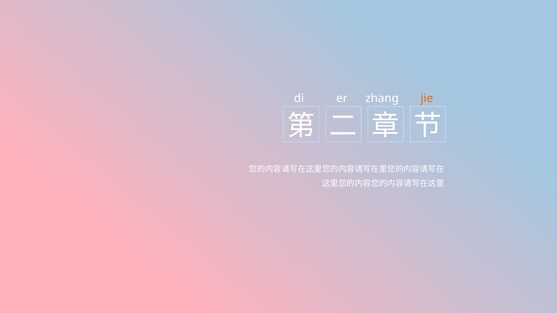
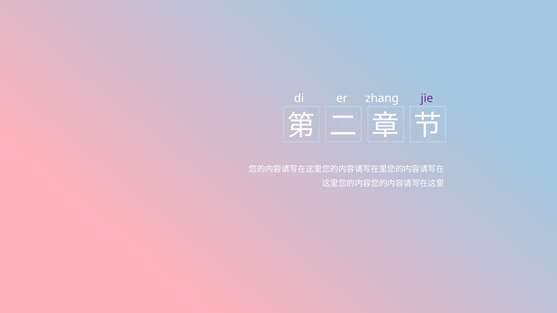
jie colour: orange -> purple
